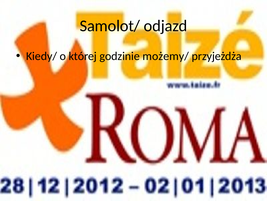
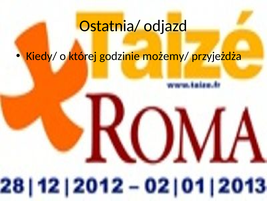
Samolot/: Samolot/ -> Ostatnia/
